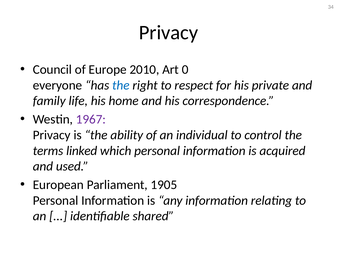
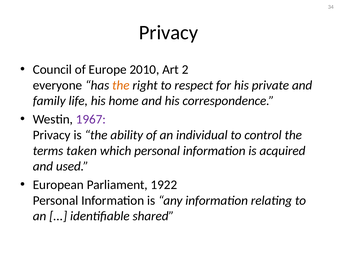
0: 0 -> 2
the at (121, 85) colour: blue -> orange
linked: linked -> taken
1905: 1905 -> 1922
